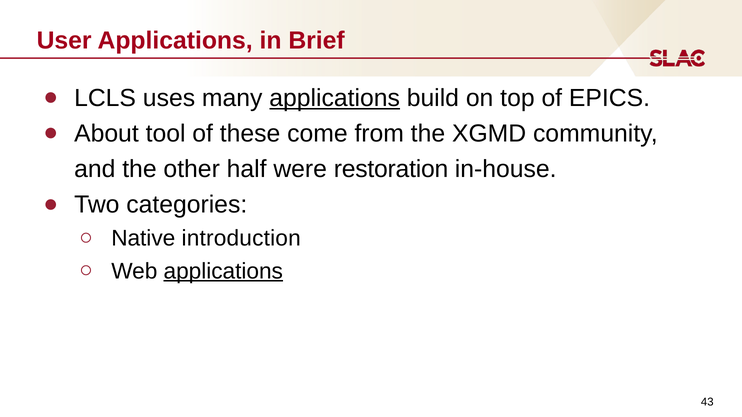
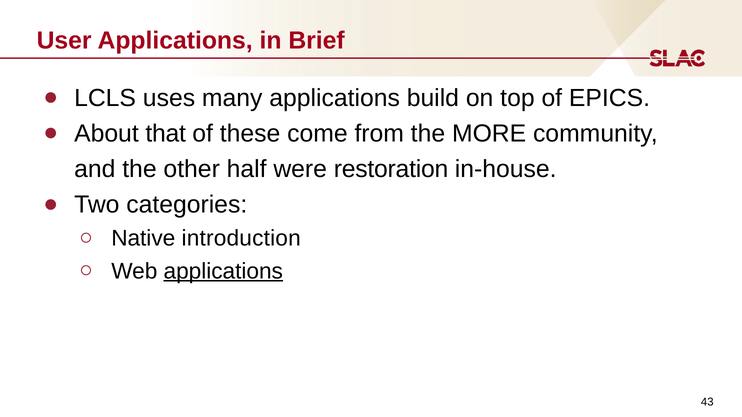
applications at (335, 98) underline: present -> none
tool: tool -> that
XGMD: XGMD -> MORE
